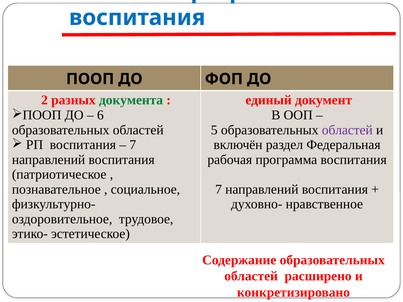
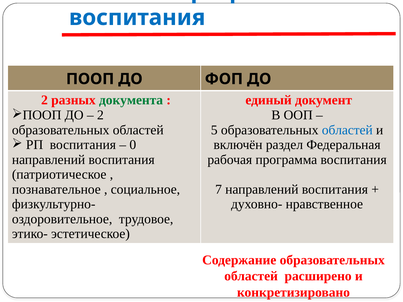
6 at (100, 115): 6 -> 2
областей at (347, 130) colour: purple -> blue
7 at (133, 145): 7 -> 0
